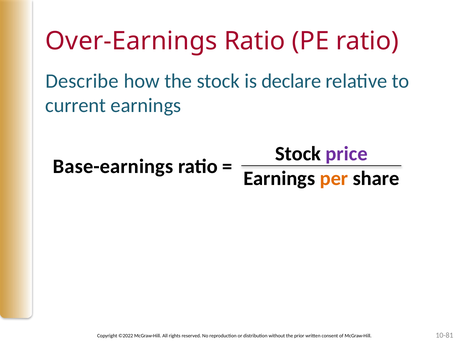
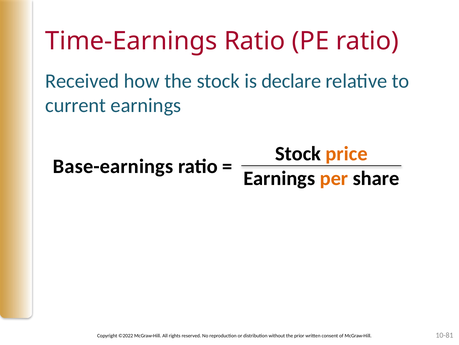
Over-Earnings: Over-Earnings -> Time-Earnings
Describe: Describe -> Received
price colour: purple -> orange
